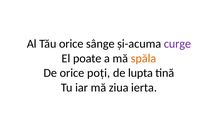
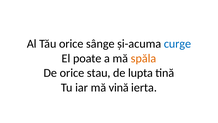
curge colour: purple -> blue
poți: poți -> stau
ziua: ziua -> vină
